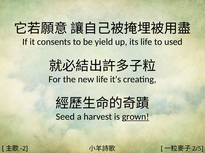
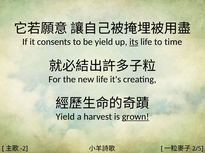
its underline: none -> present
used: used -> time
Seed at (65, 117): Seed -> Yield
